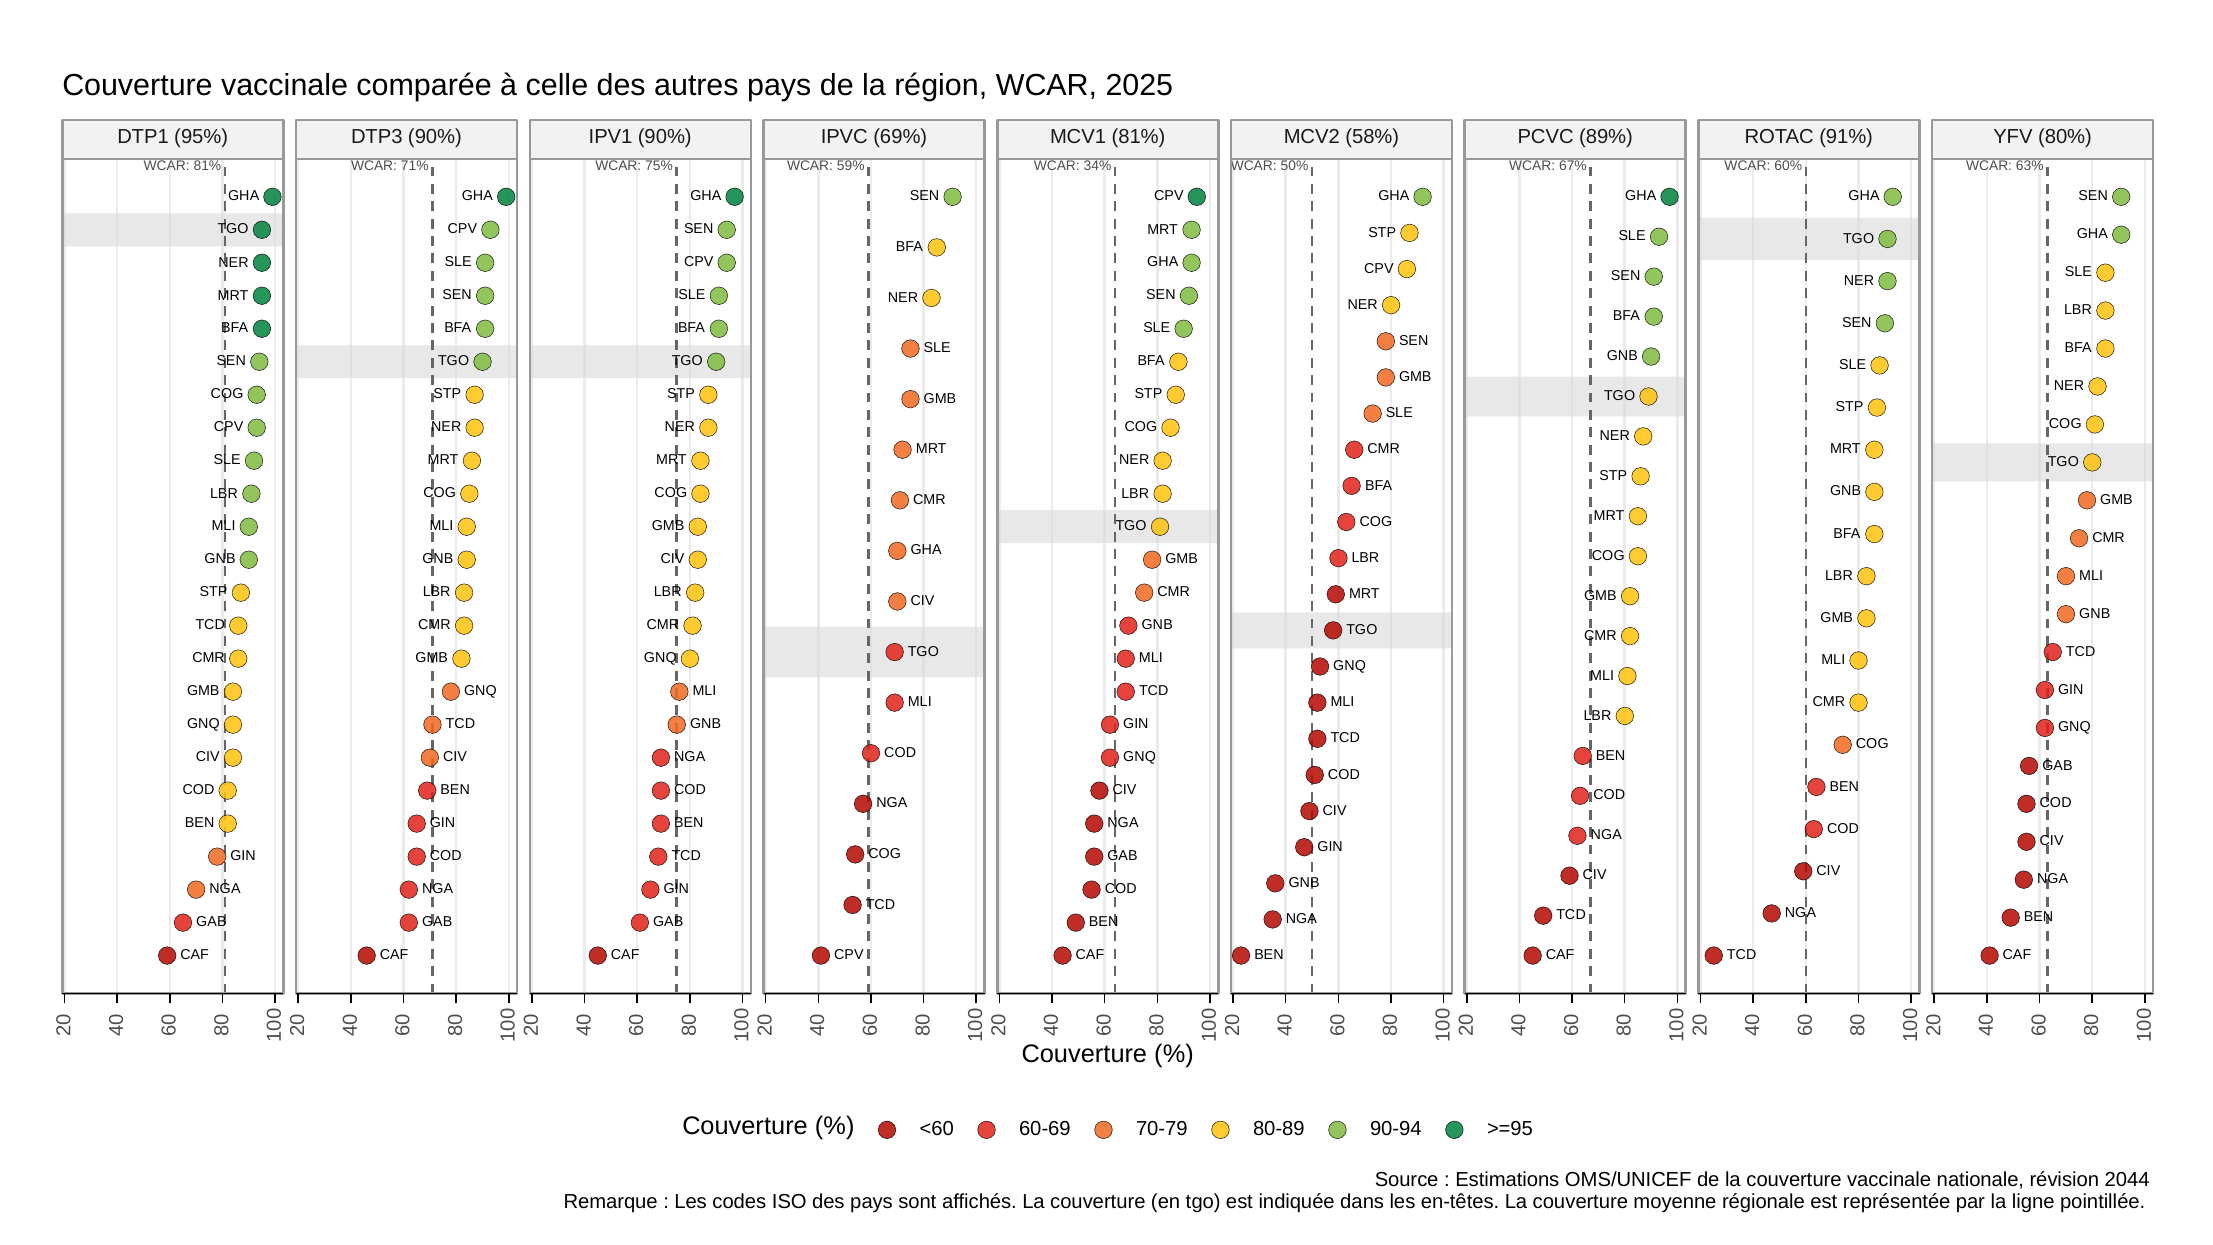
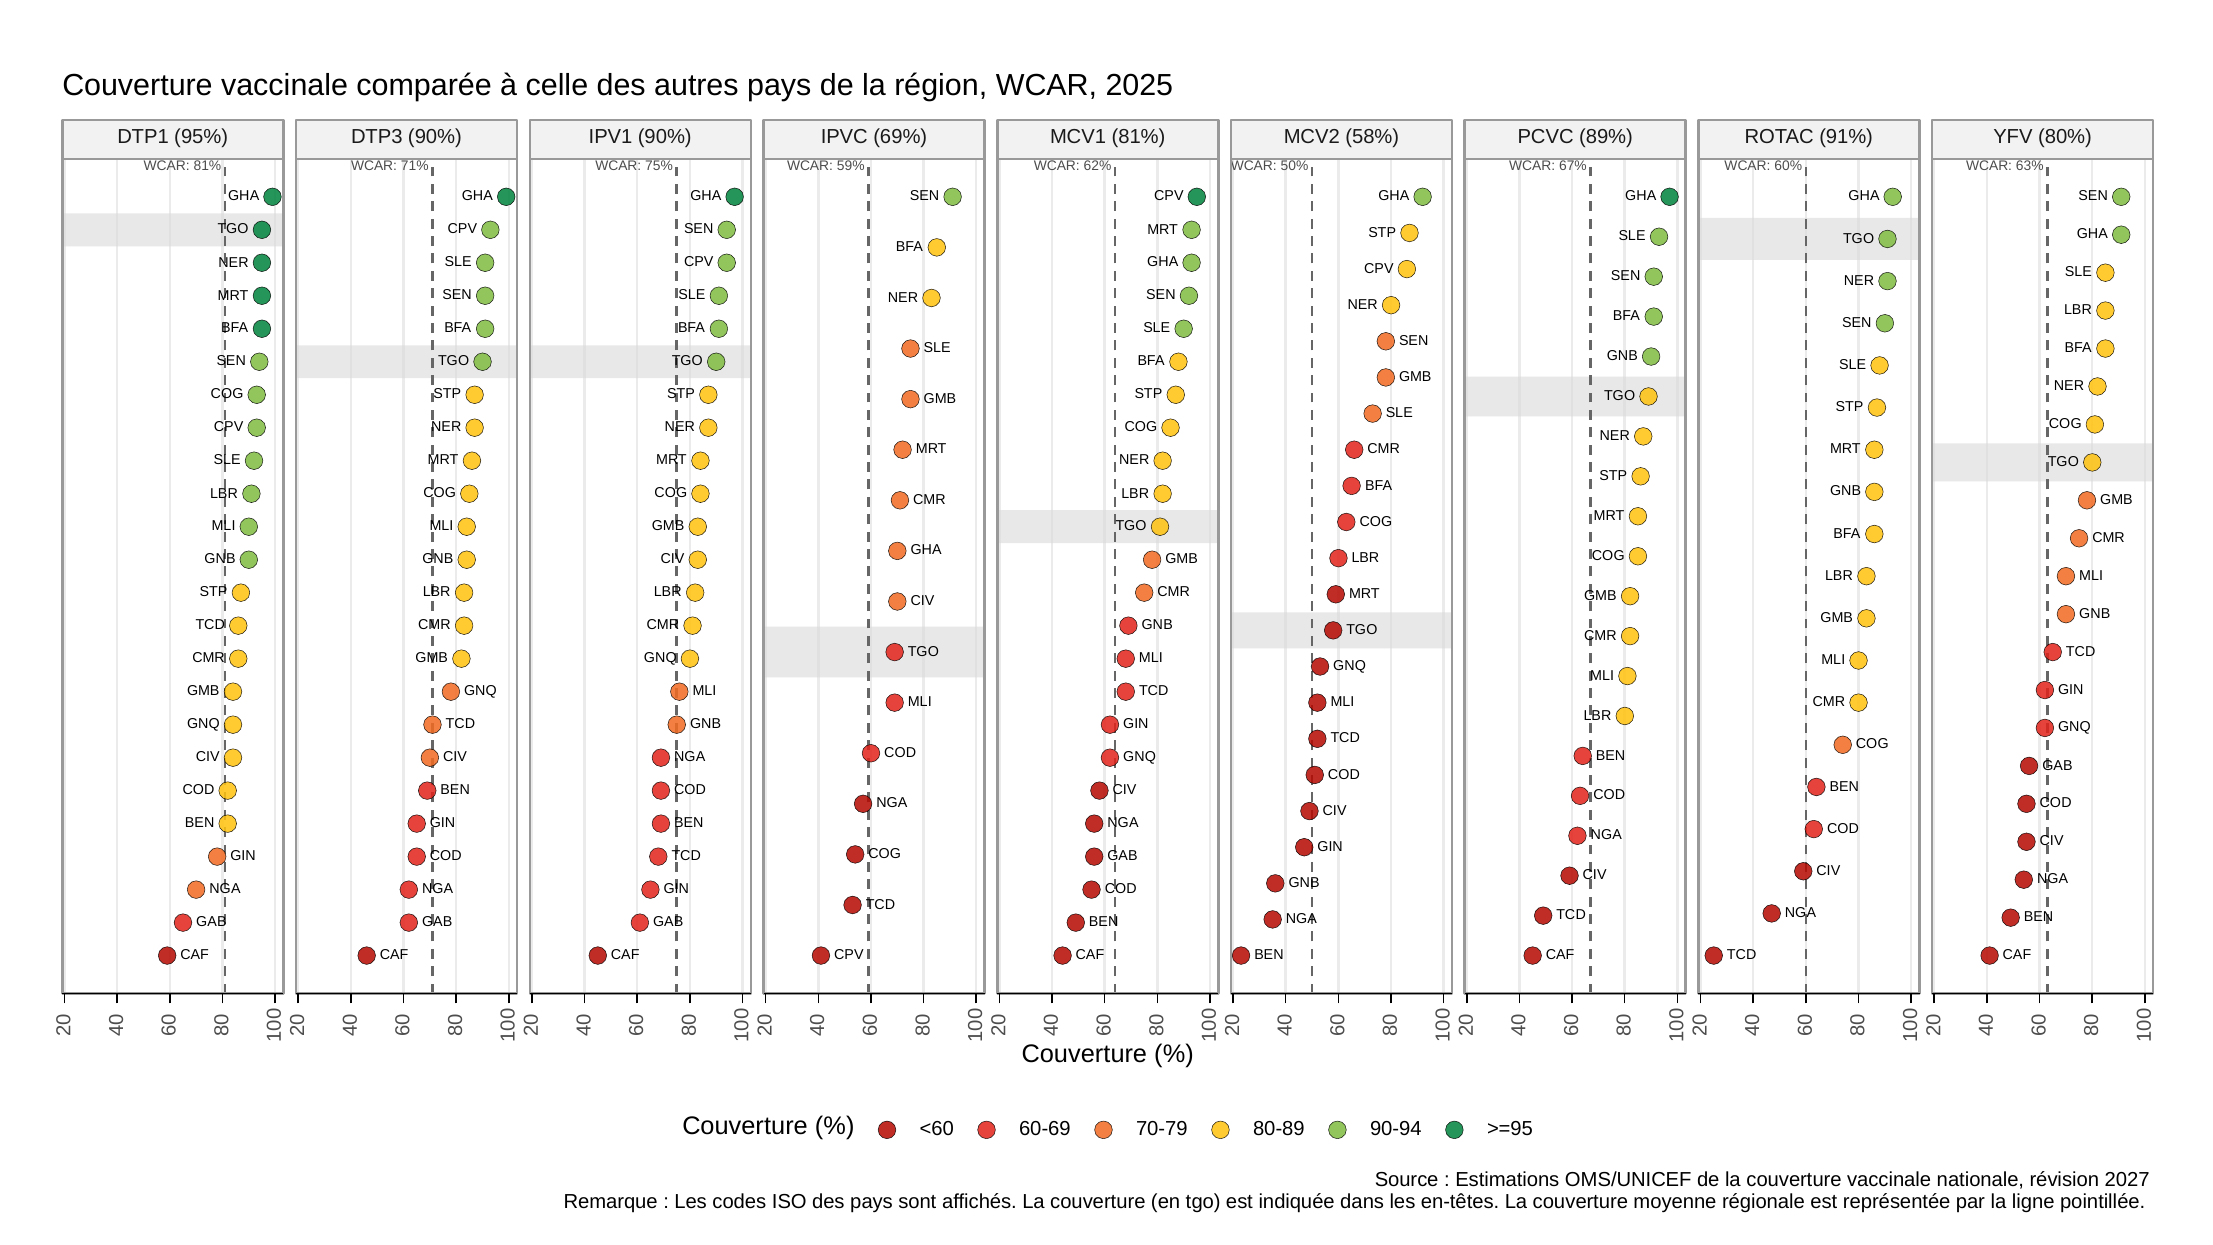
34%: 34% -> 62%
2044: 2044 -> 2027
